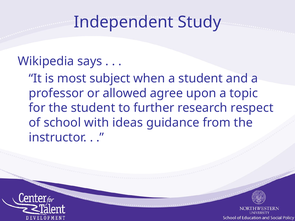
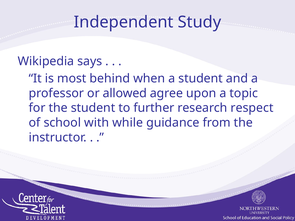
subject: subject -> behind
ideas: ideas -> while
